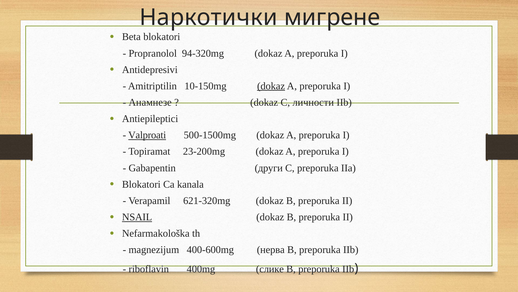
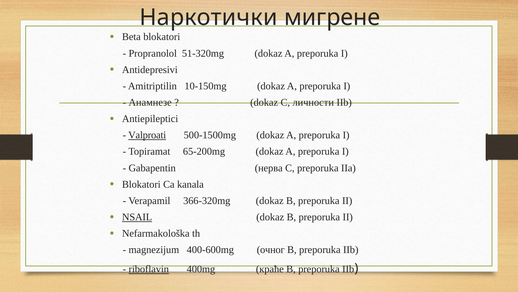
94-320mg: 94-320mg -> 51-320mg
dokaz at (271, 86) underline: present -> none
23-200mg: 23-200mg -> 65-200mg
други: други -> нерва
621-320mg: 621-320mg -> 366-320mg
нерва: нерва -> очног
riboflavin underline: none -> present
слике: слике -> краће
